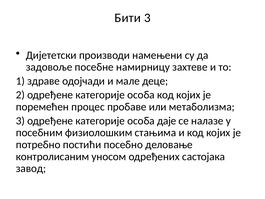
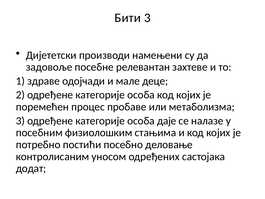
намирницу: намирницу -> релевантан
завод: завод -> додат
